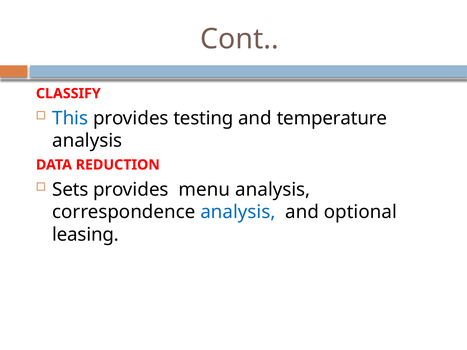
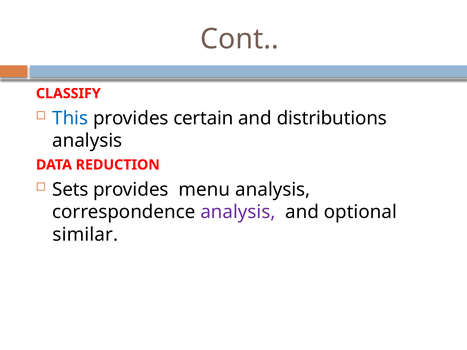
testing: testing -> certain
temperature: temperature -> distributions
analysis at (238, 212) colour: blue -> purple
leasing: leasing -> similar
